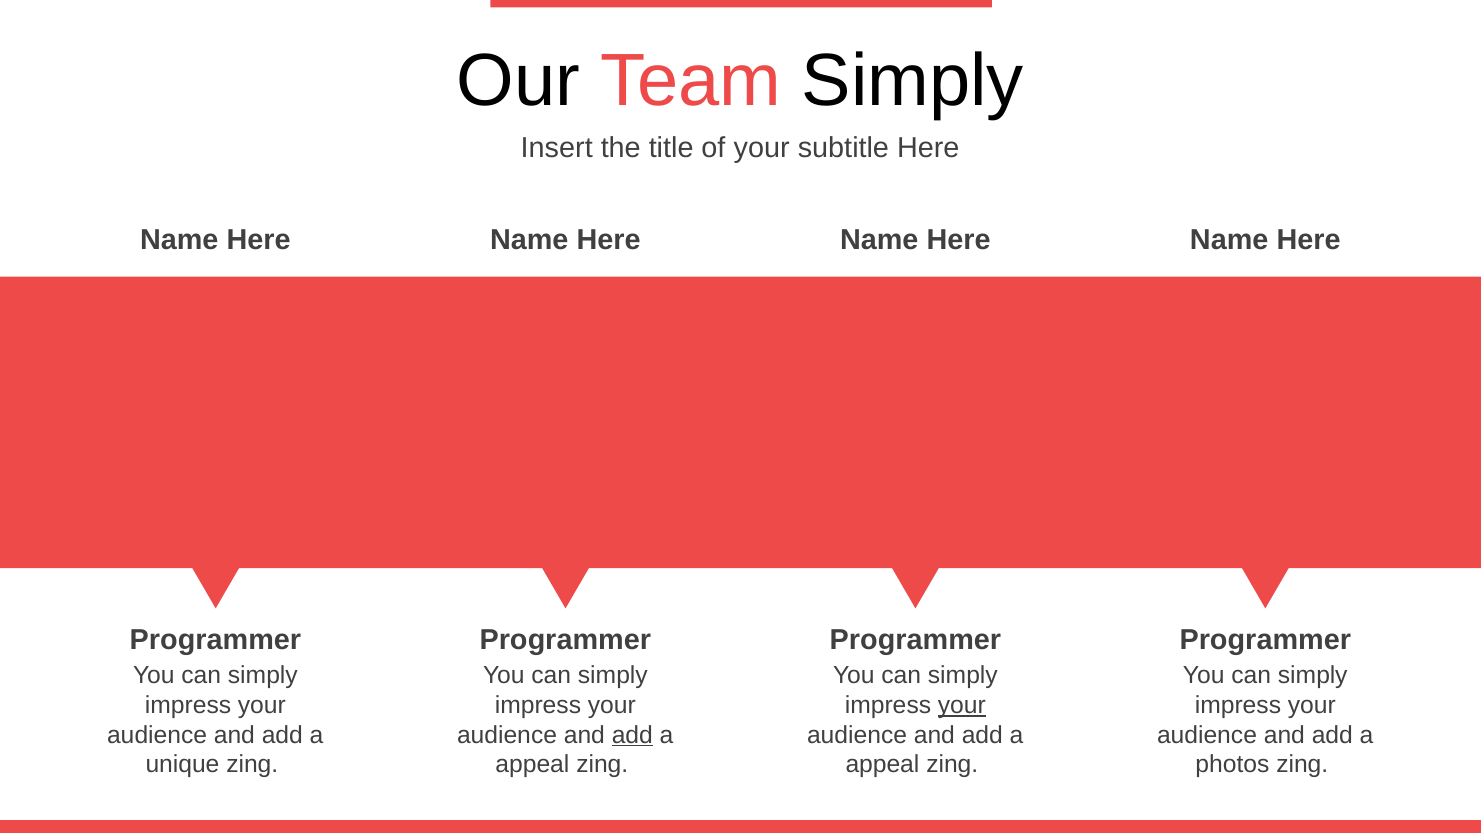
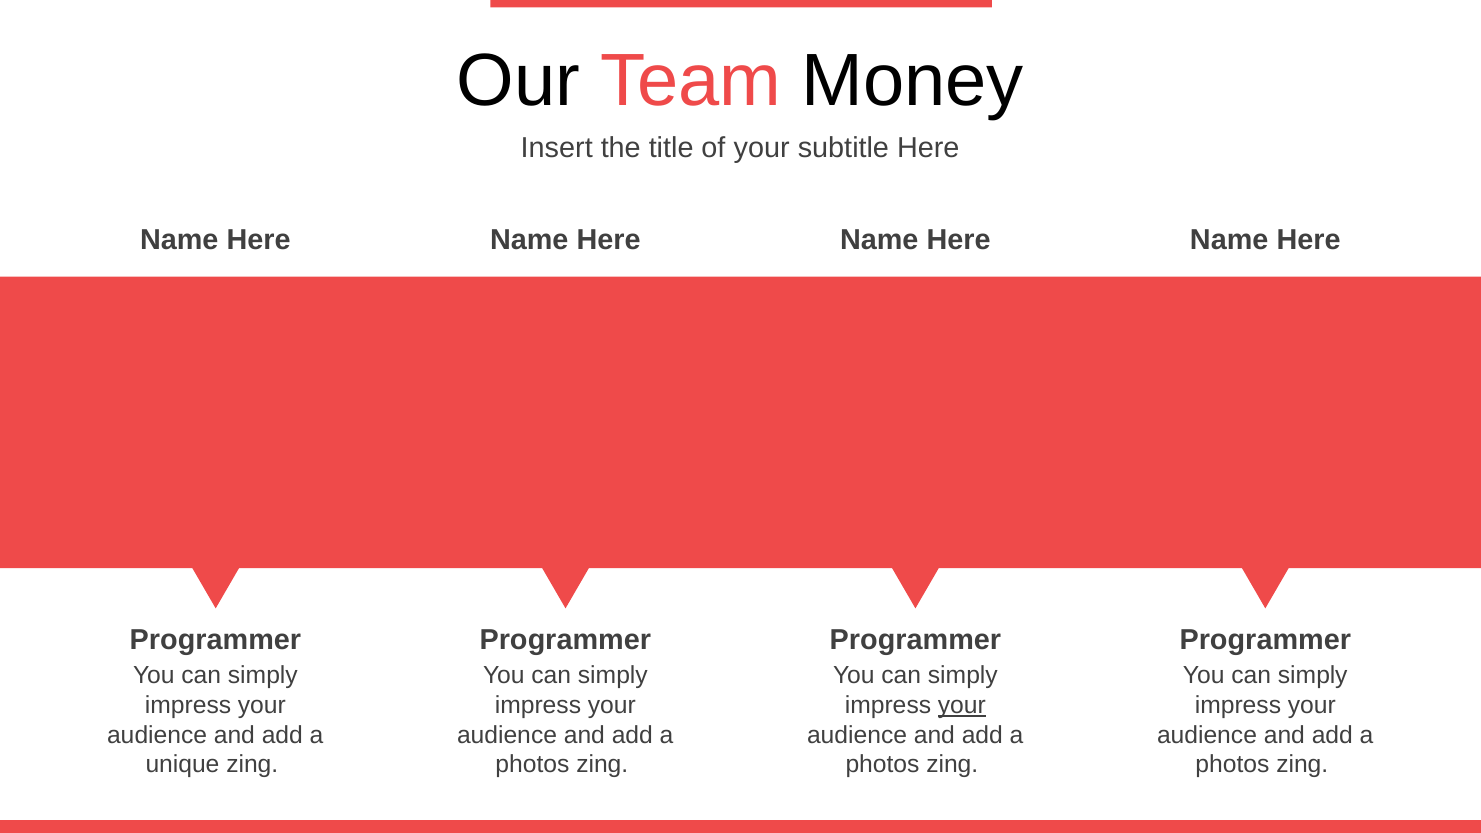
Team Simply: Simply -> Money
add at (632, 735) underline: present -> none
appeal at (532, 765): appeal -> photos
appeal at (882, 765): appeal -> photos
